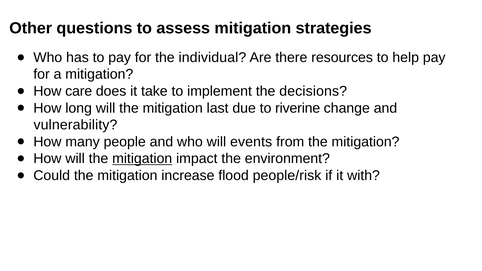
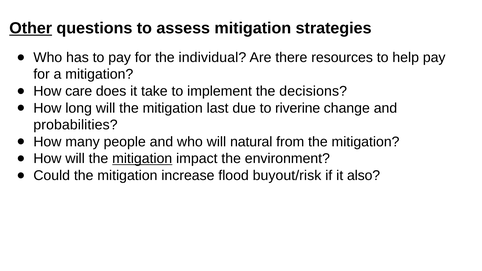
Other underline: none -> present
vulnerability: vulnerability -> probabilities
events: events -> natural
people/risk: people/risk -> buyout/risk
with: with -> also
